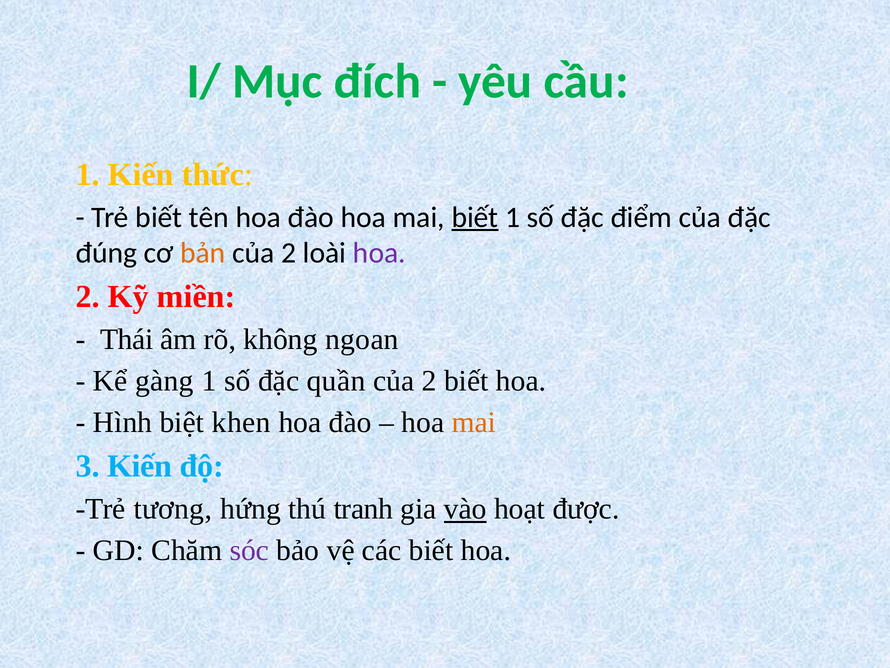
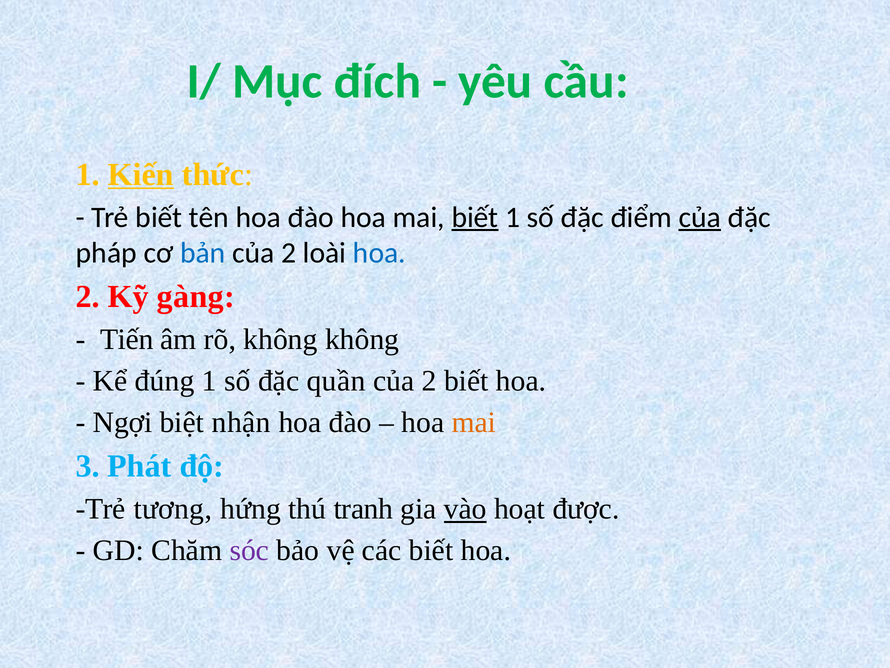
Kiến at (141, 174) underline: none -> present
của at (700, 217) underline: none -> present
đúng: đúng -> pháp
bản colour: orange -> blue
hoa at (379, 253) colour: purple -> blue
miền: miền -> gàng
Thái: Thái -> Tiến
không ngoan: ngoan -> không
gàng: gàng -> đúng
Hình: Hình -> Ngợi
khen: khen -> nhận
3 Kiến: Kiến -> Phát
